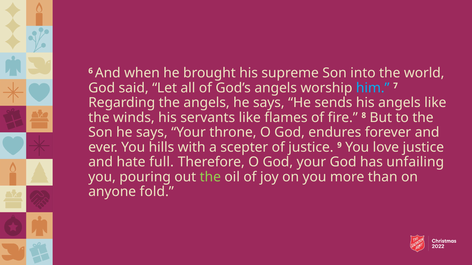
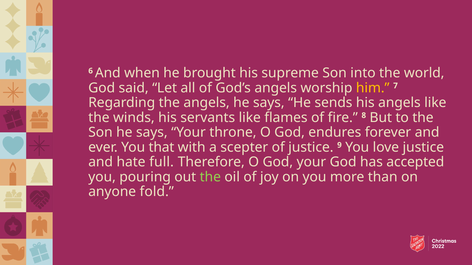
him colour: light blue -> yellow
hills: hills -> that
unfailing: unfailing -> accepted
